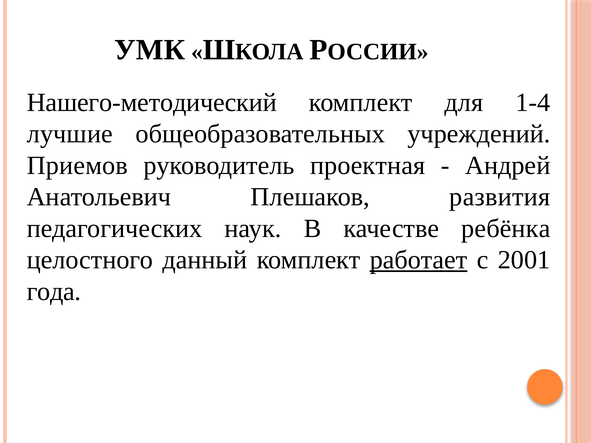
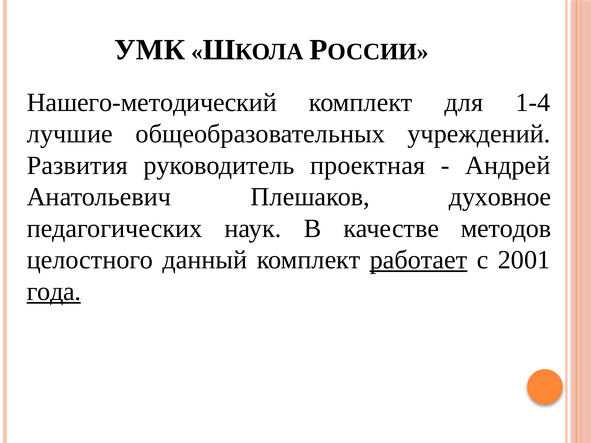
Приемов: Приемов -> Развития
развития: развития -> духовное
ребёнка: ребёнка -> методов
года underline: none -> present
